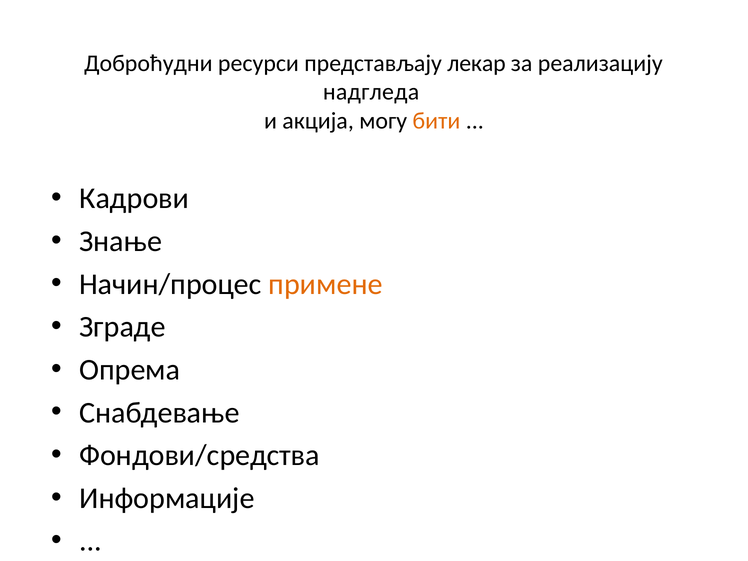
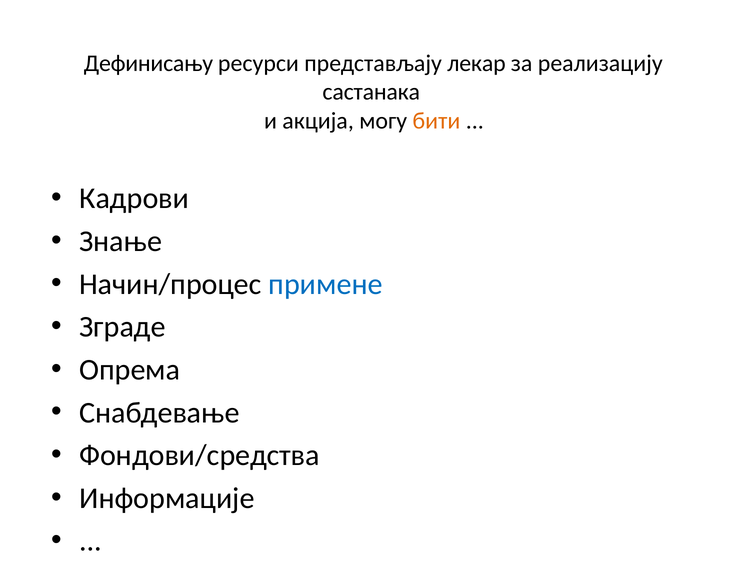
Доброћудни: Доброћудни -> Дефинисању
надгледа: надгледа -> састанака
примене colour: orange -> blue
